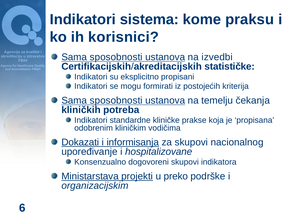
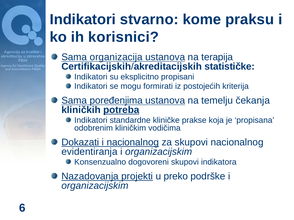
sistema: sistema -> stvarno
sposobnosti at (116, 57): sposobnosti -> organizacija
izvedbi: izvedbi -> terapija
sposobnosti at (116, 101): sposobnosti -> poređenjima
potreba underline: none -> present
i informisanja: informisanja -> nacionalnog
upoređivanje: upoređivanje -> evidentiranja
hospitalizovane at (159, 152): hospitalizovane -> organizacijskim
Ministarstava: Ministarstava -> Nazadovanja
